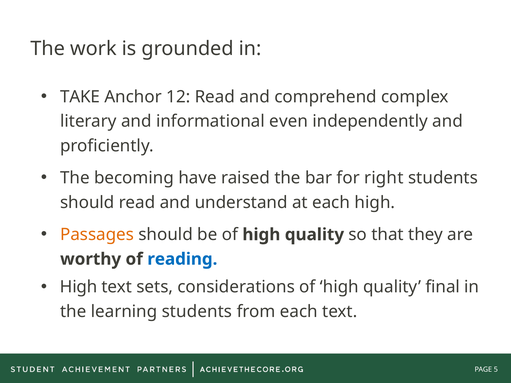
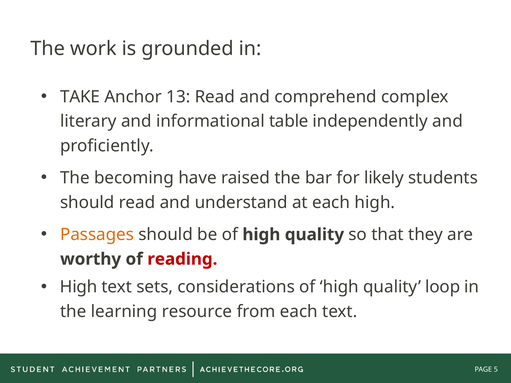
12: 12 -> 13
even: even -> table
right: right -> likely
reading colour: blue -> red
final: final -> loop
learning students: students -> resource
